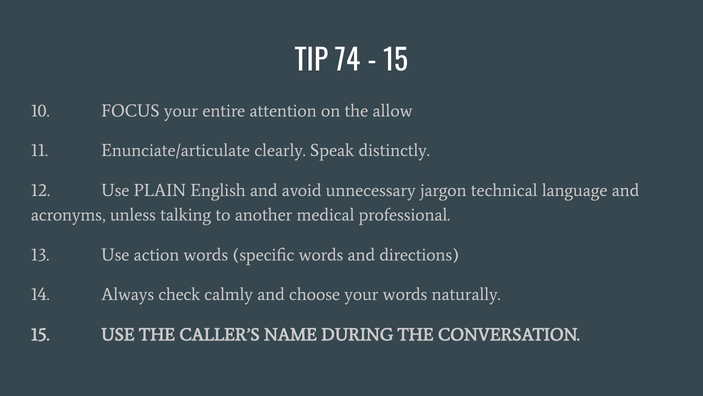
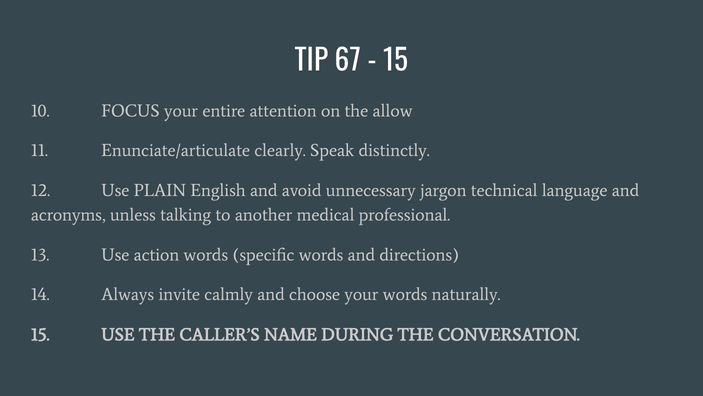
74: 74 -> 67
check: check -> invite
